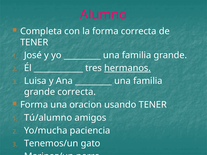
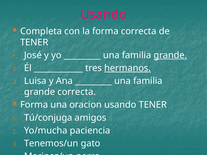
Alumno at (103, 15): Alumno -> Usando
grande at (170, 55) underline: none -> present
Tú/alumno: Tú/alumno -> Tú/conjuga
